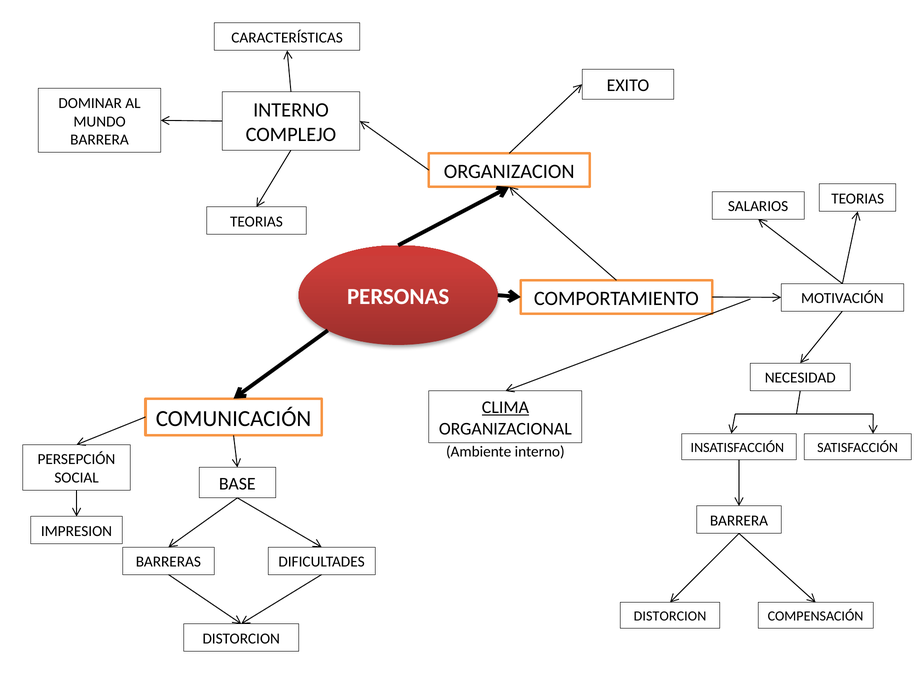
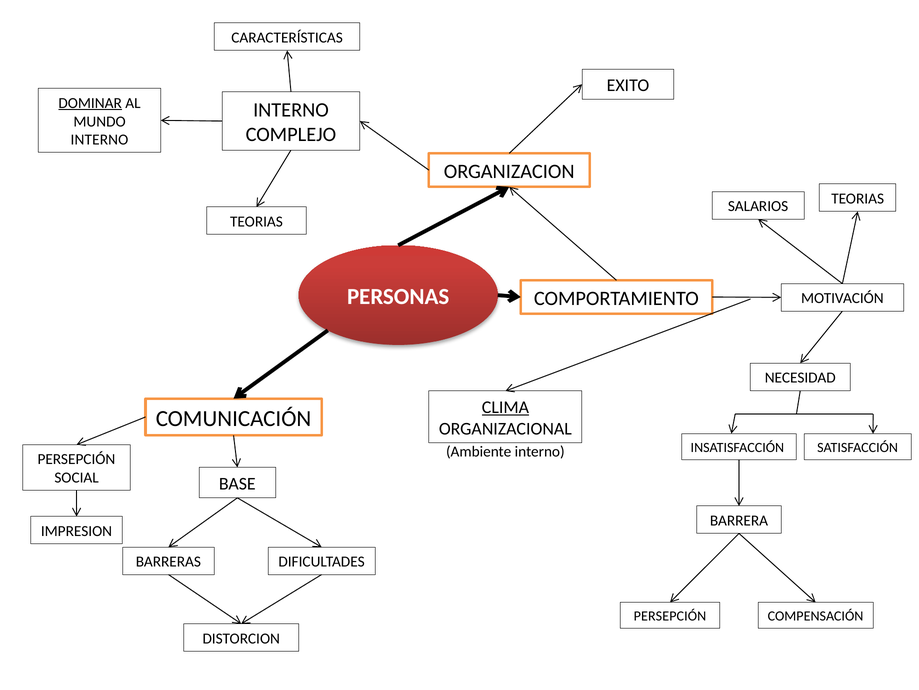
DOMINAR underline: none -> present
BARRERA at (100, 140): BARRERA -> INTERNO
DISTORCION at (670, 616): DISTORCION -> PERSEPCIÓN
